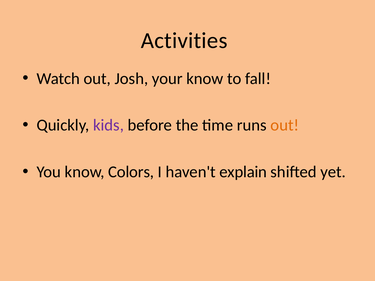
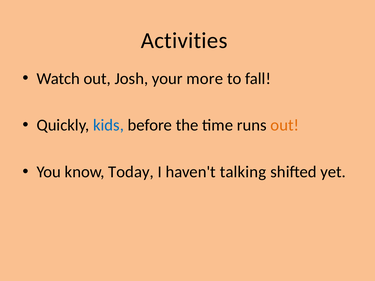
your know: know -> more
kids colour: purple -> blue
Colors: Colors -> Today
explain: explain -> talking
